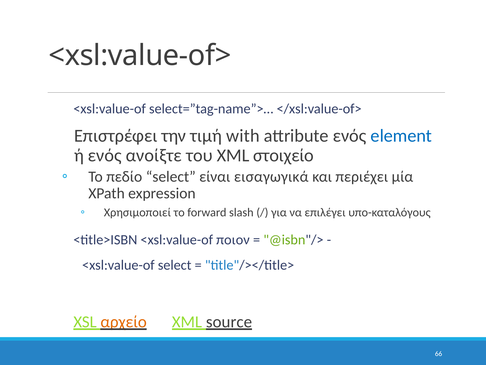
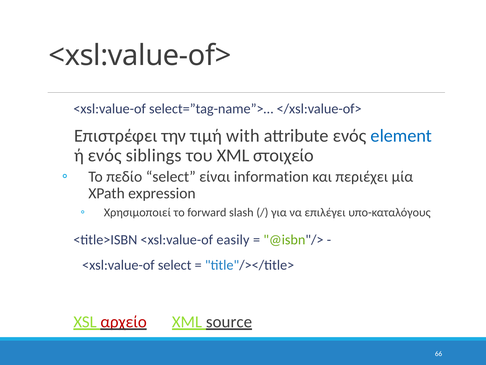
ανοίξτε: ανοίξτε -> siblings
εισαγωγικά: εισαγωγικά -> information
ποιον: ποιον -> easily
αρχείο colour: orange -> red
